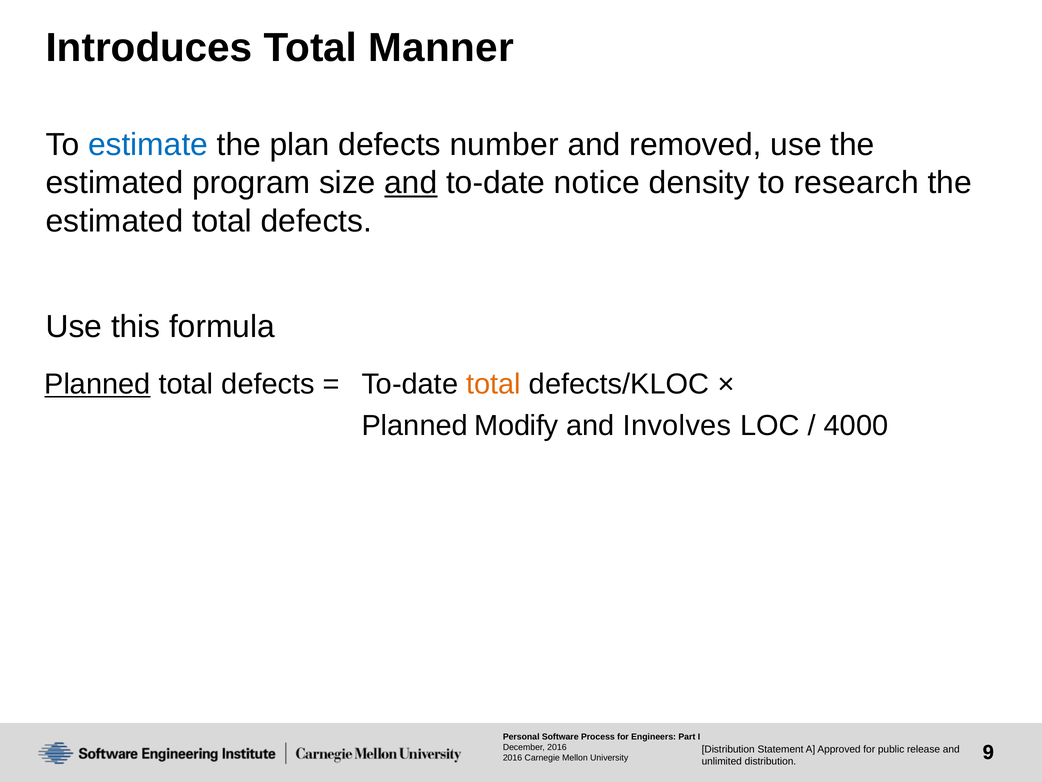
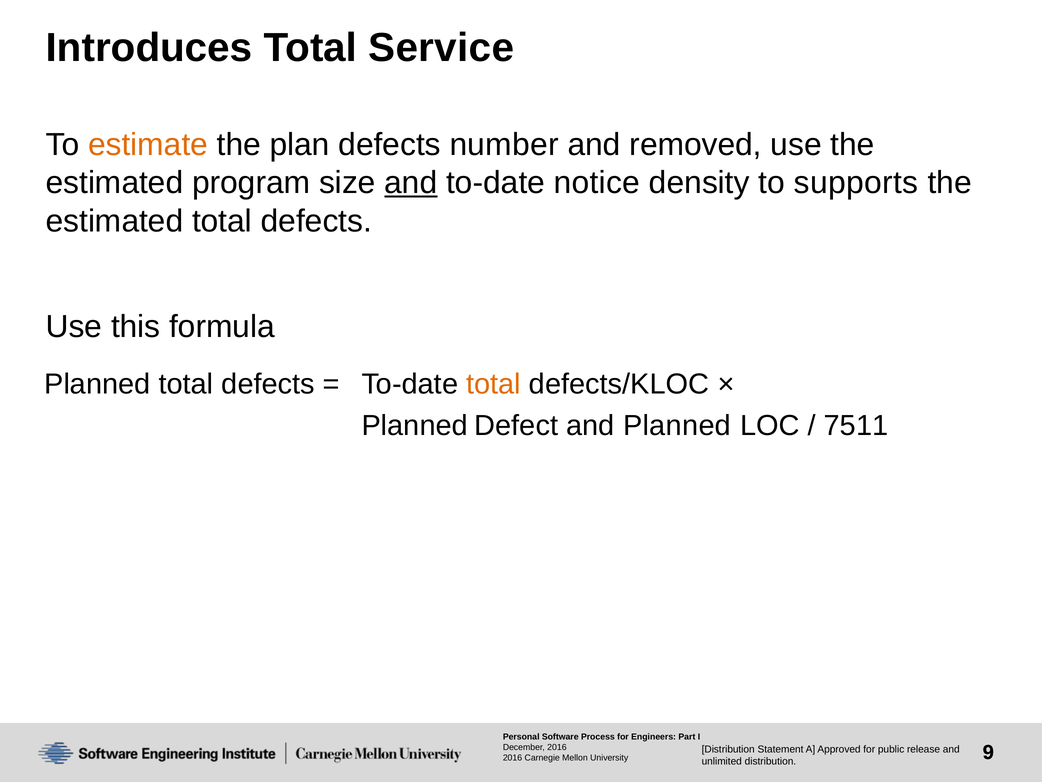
Manner: Manner -> Service
estimate colour: blue -> orange
research: research -> supports
Planned at (97, 384) underline: present -> none
Modify: Modify -> Defect
and Involves: Involves -> Planned
4000: 4000 -> 7511
